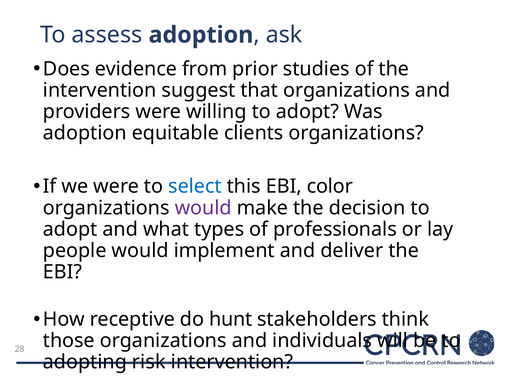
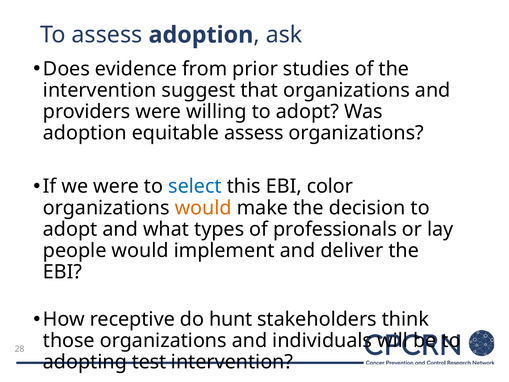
equitable clients: clients -> assess
would at (203, 208) colour: purple -> orange
risk: risk -> test
